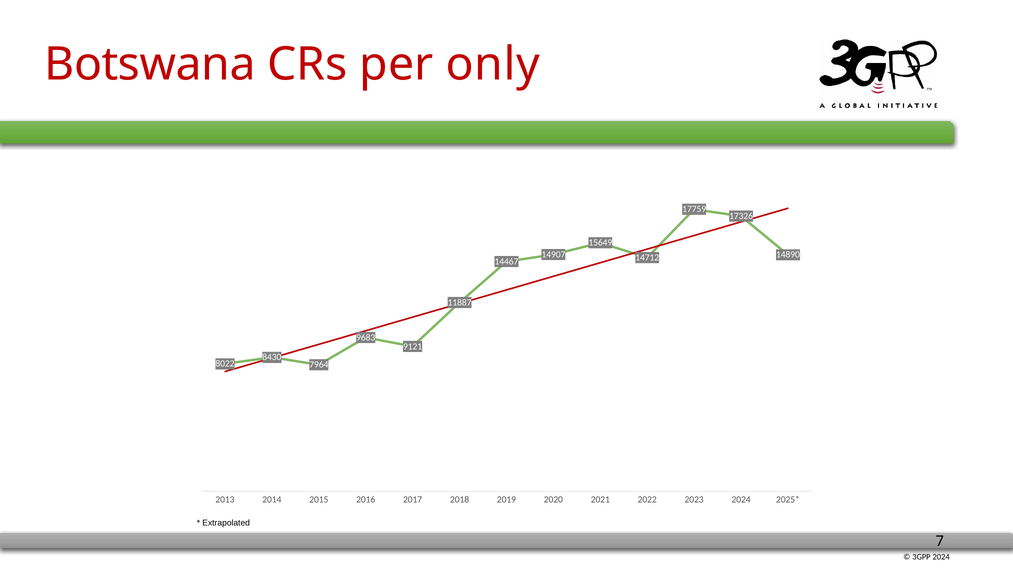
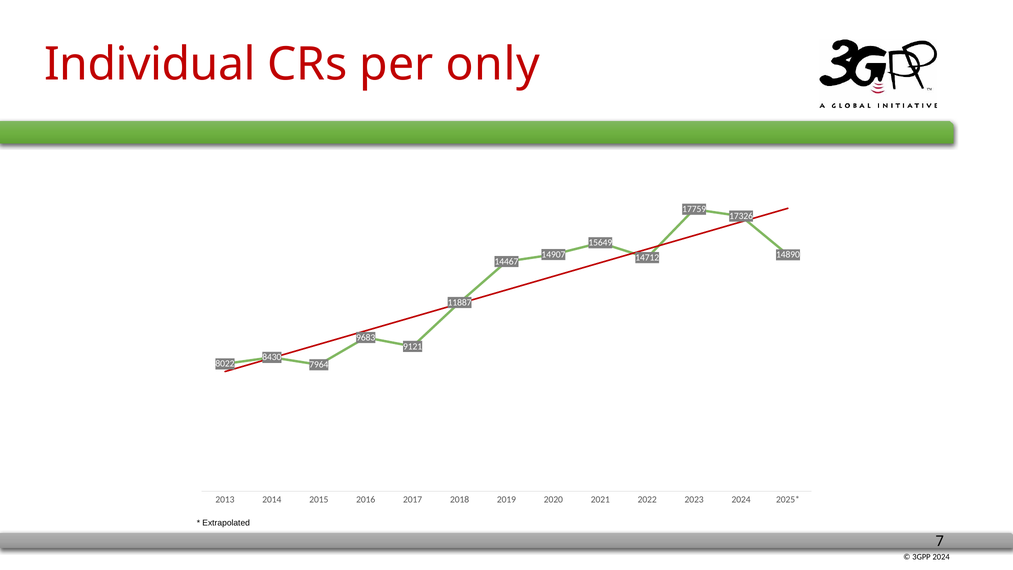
Botswana: Botswana -> Individual
